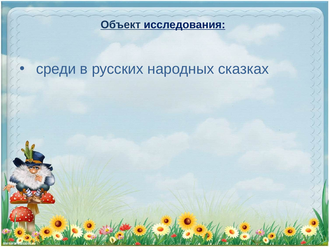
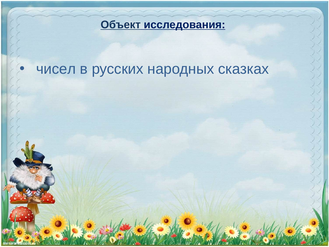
среди: среди -> чисел
